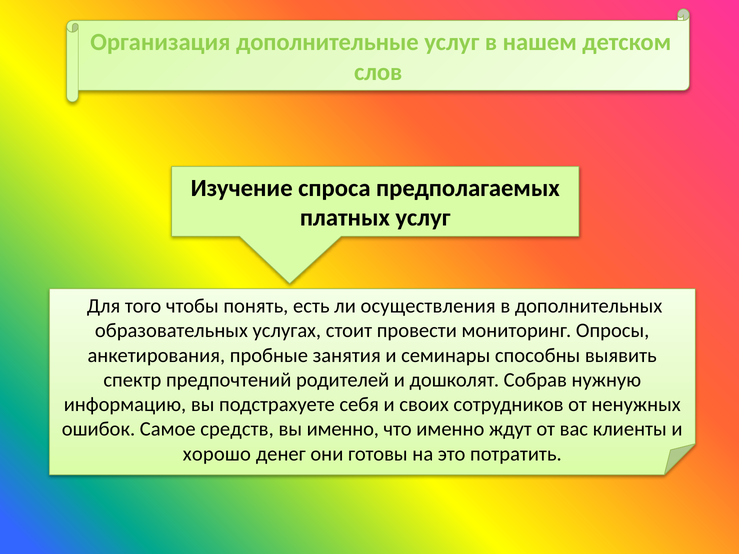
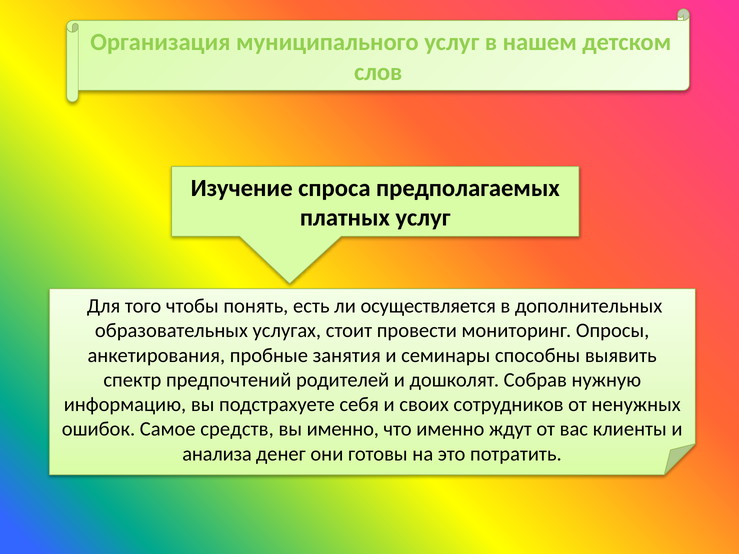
дополнительные: дополнительные -> муниципального
осуществления: осуществления -> осуществляется
хорошо: хорошо -> анализа
